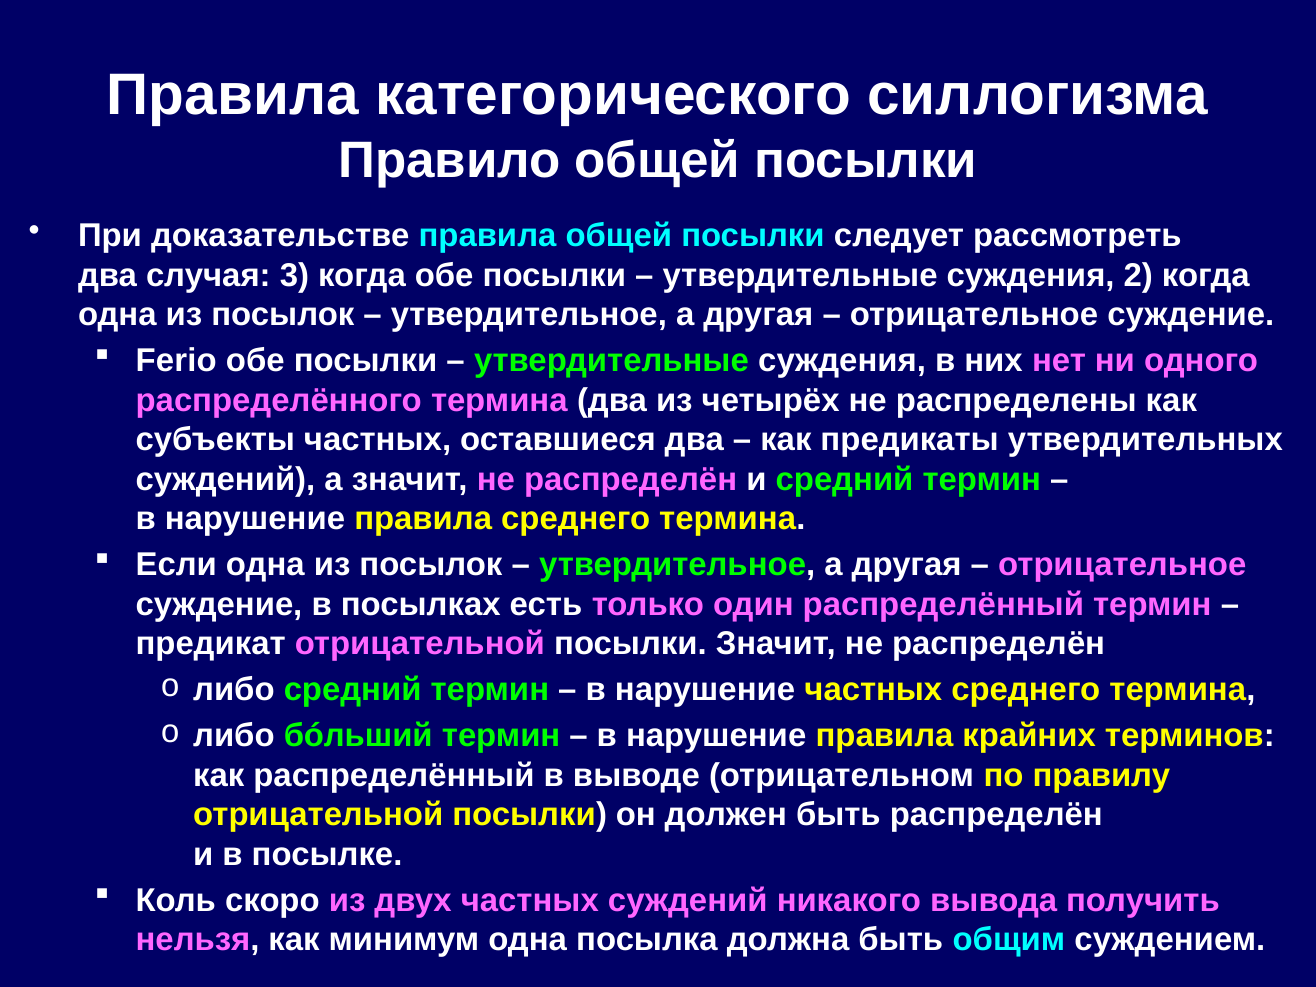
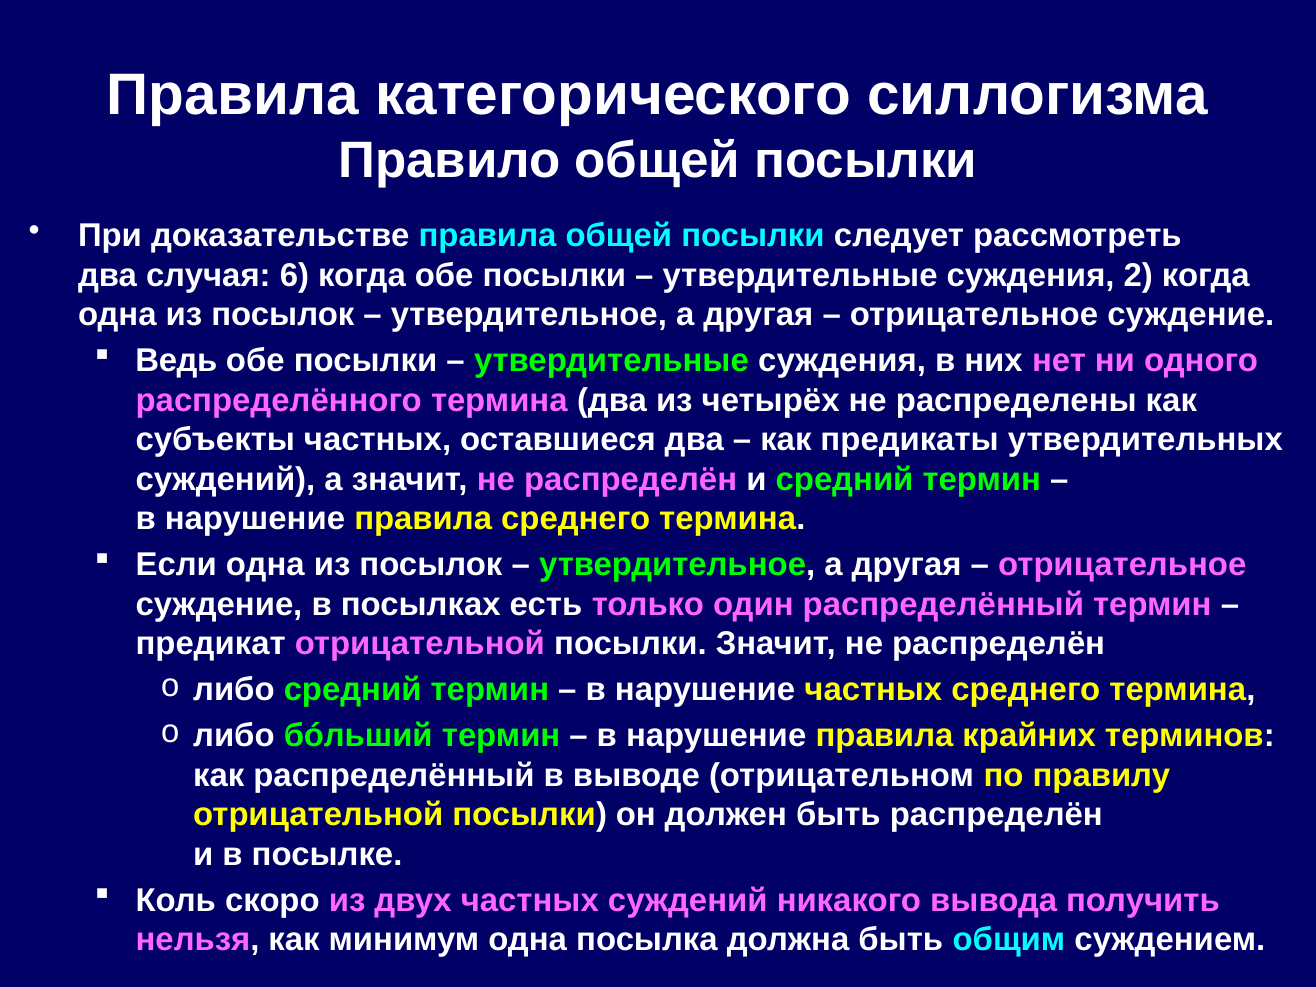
3: 3 -> 6
Ferio: Ferio -> Ведь
